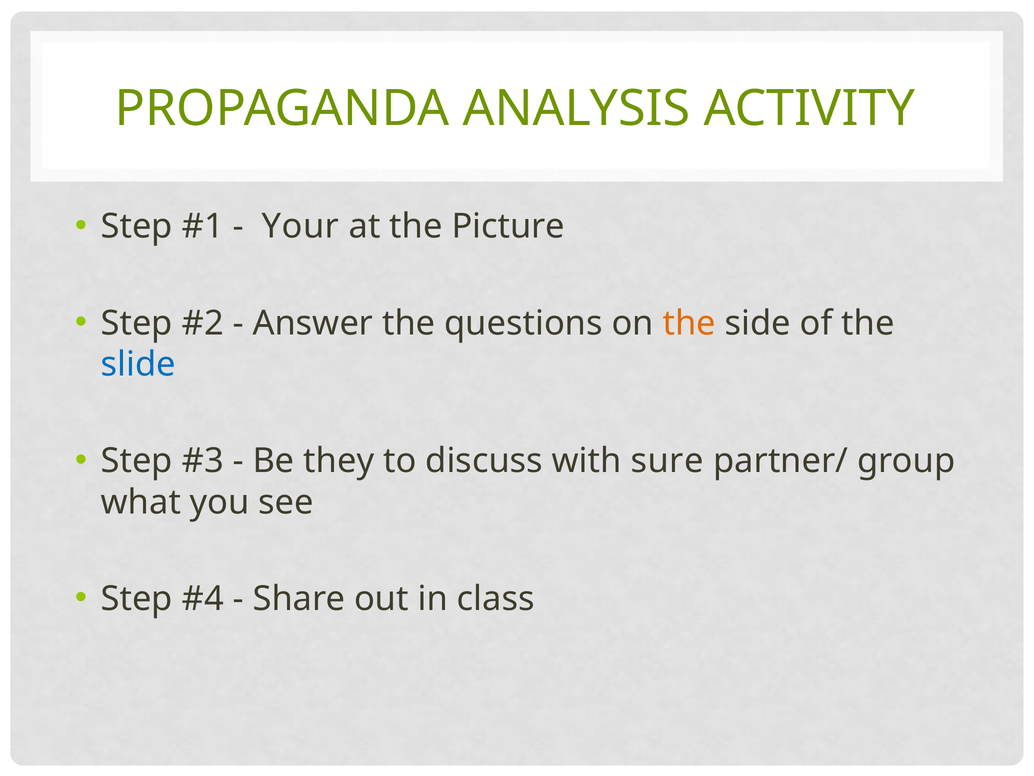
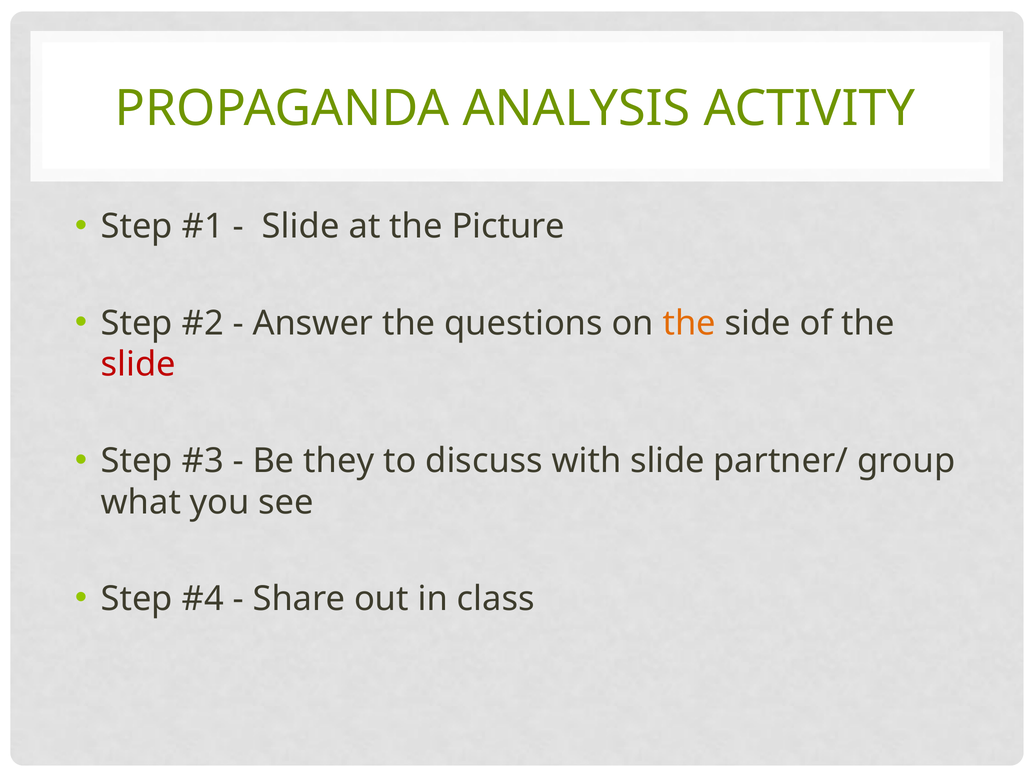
Your at (300, 226): Your -> Slide
slide at (138, 364) colour: blue -> red
with sure: sure -> slide
